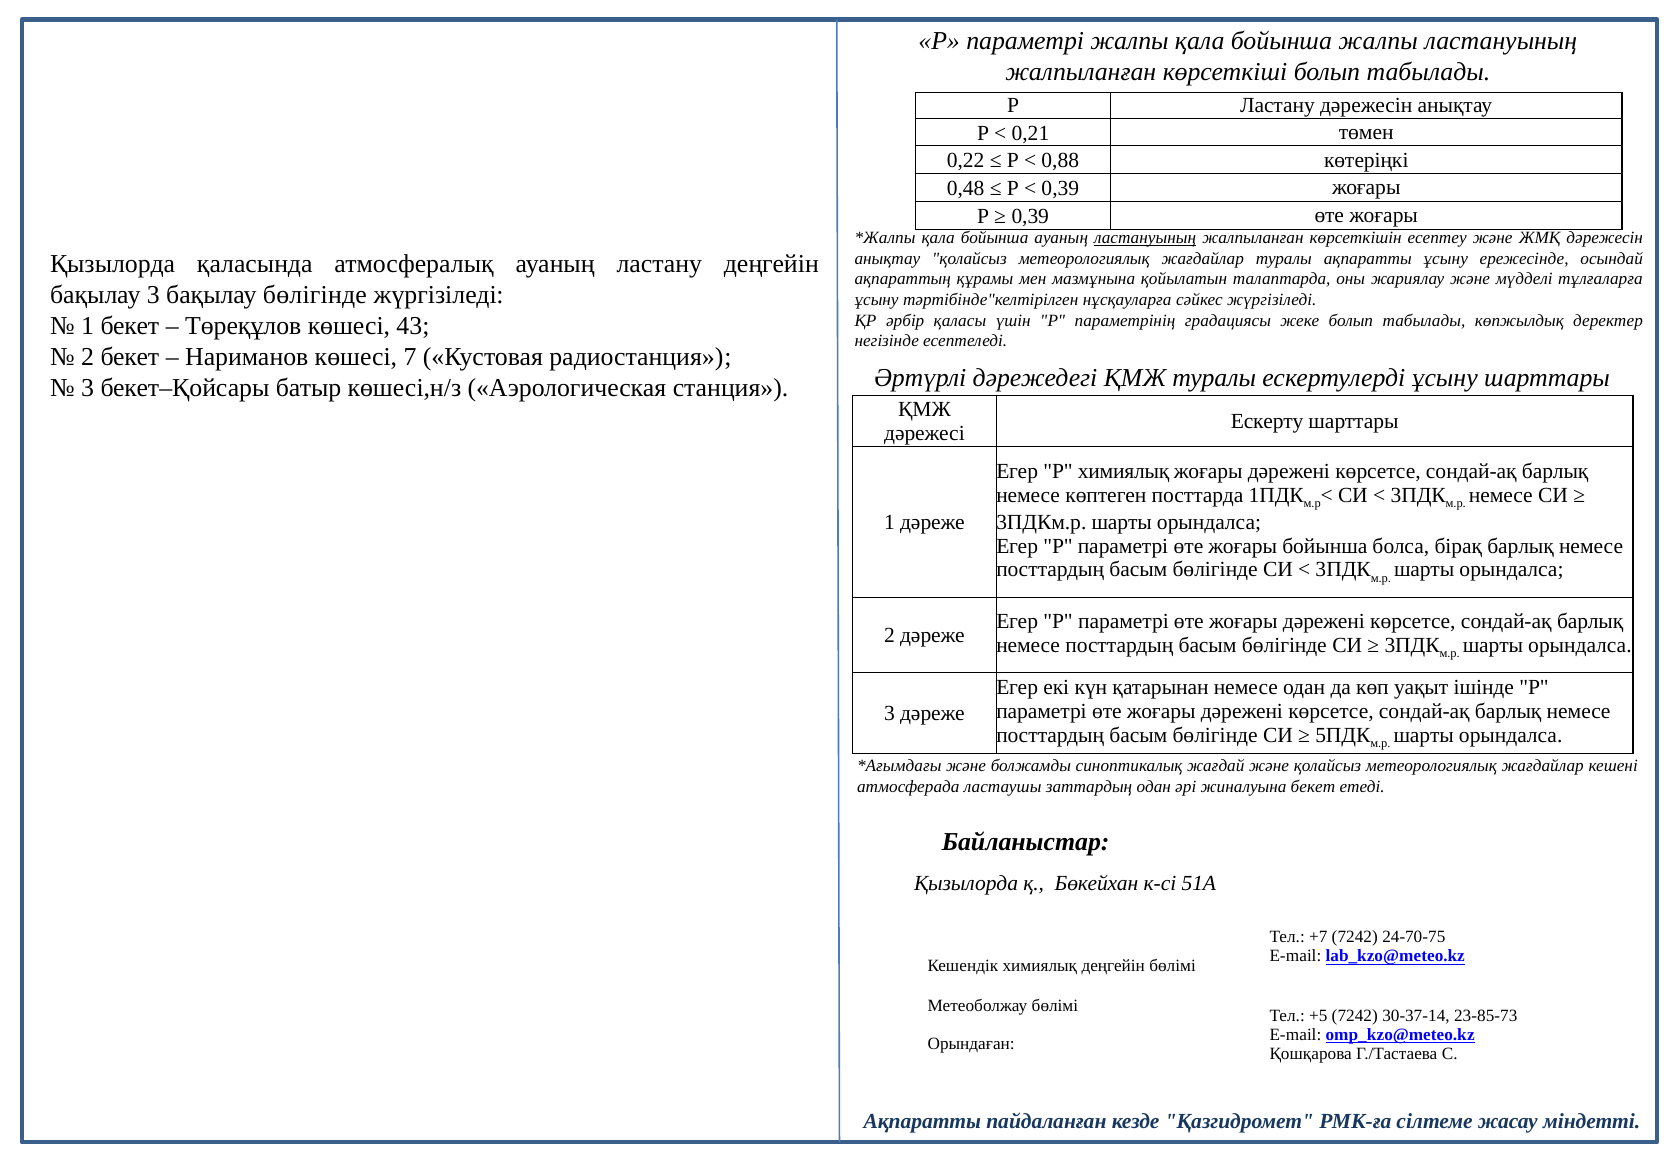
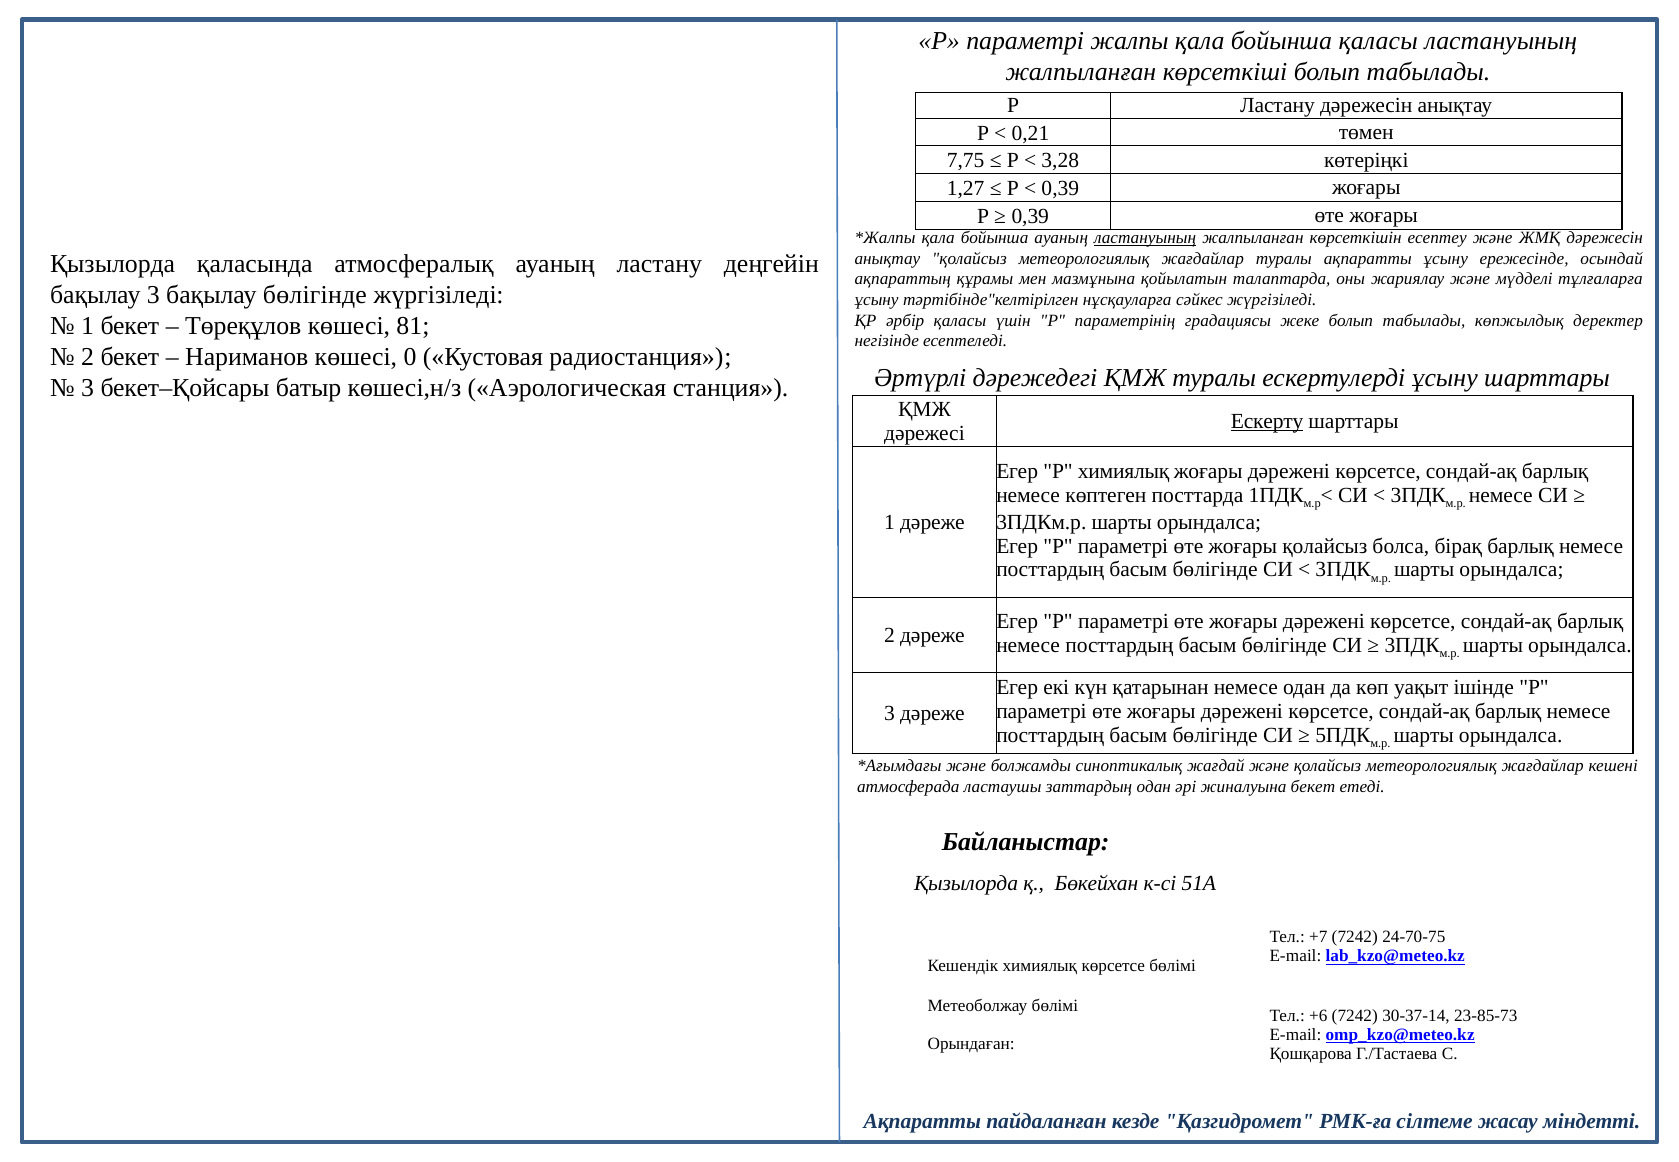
бойынша жалпы: жалпы -> қаласы
0,22: 0,22 -> 7,75
0,88: 0,88 -> 3,28
0,48: 0,48 -> 1,27
43: 43 -> 81
7: 7 -> 0
Ескерту underline: none -> present
жоғары бойынша: бойынша -> қолайсыз
химиялық деңгейін: деңгейін -> көрсетсе
+5: +5 -> +6
